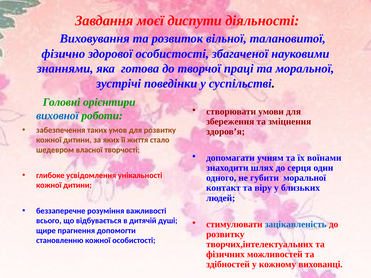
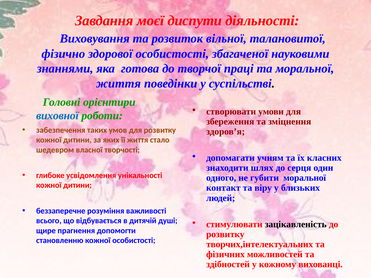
зустрічі at (119, 84): зустрічі -> життя
воїнами: воїнами -> класних
зацікавленість colour: blue -> black
